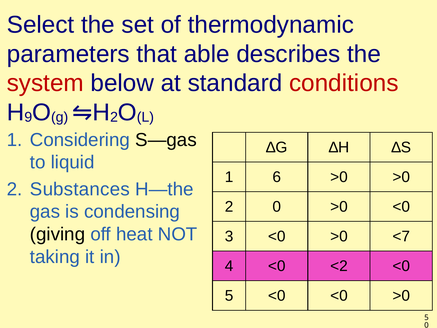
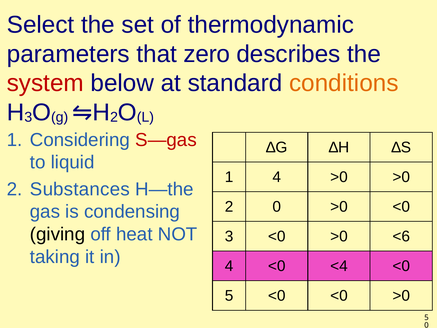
able: able -> zero
conditions colour: red -> orange
9 at (28, 117): 9 -> 3
S—gas colour: black -> red
1 6: 6 -> 4
<7: <7 -> <6
<2: <2 -> <4
